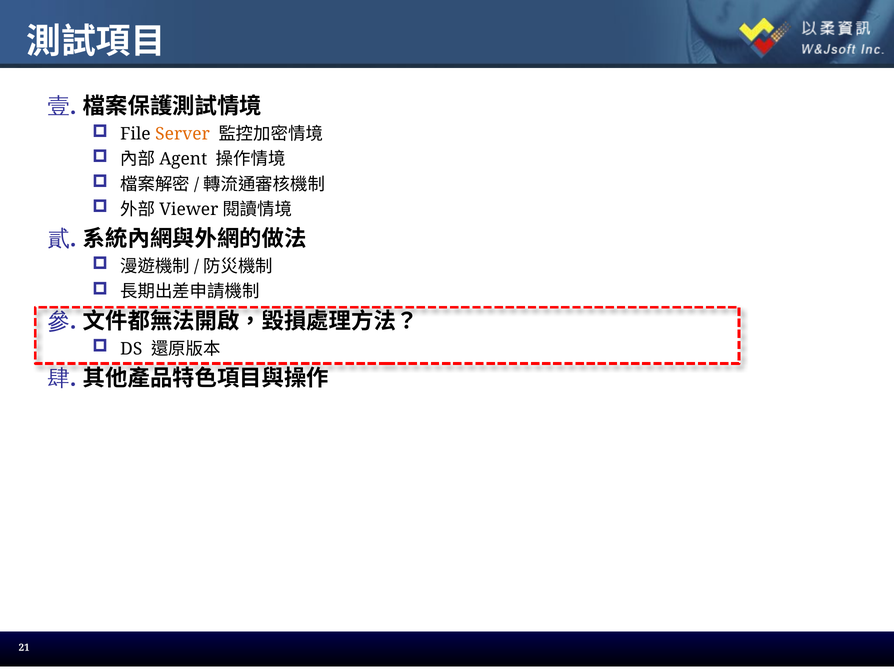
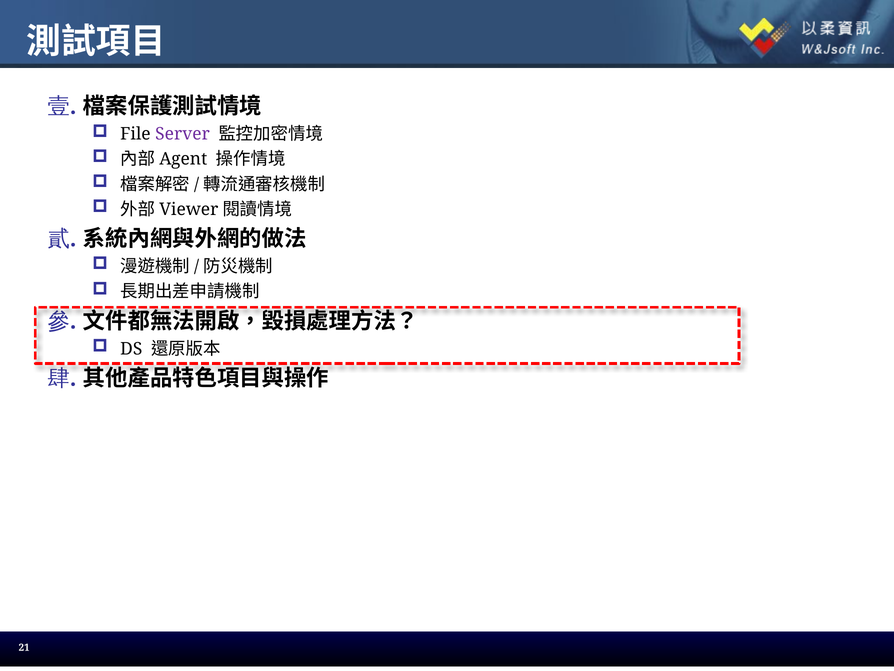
Server colour: orange -> purple
